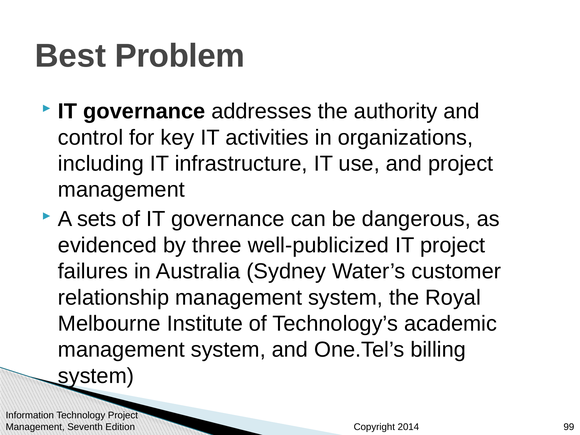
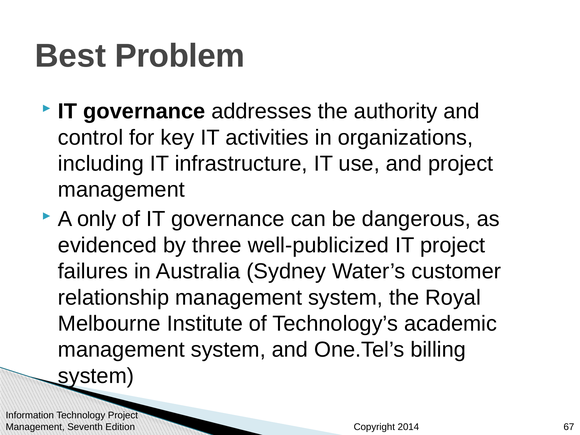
sets: sets -> only
99: 99 -> 67
